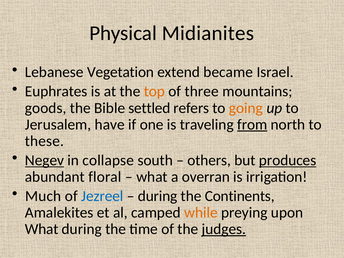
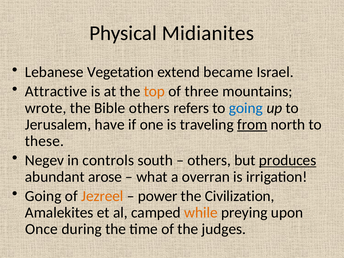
Euphrates: Euphrates -> Attractive
goods: goods -> wrote
Bible settled: settled -> others
going at (246, 108) colour: orange -> blue
Negev underline: present -> none
collapse: collapse -> controls
floral: floral -> arose
Much at (43, 196): Much -> Going
Jezreel colour: blue -> orange
during at (158, 196): during -> power
Continents: Continents -> Civilization
What at (42, 229): What -> Once
judges underline: present -> none
